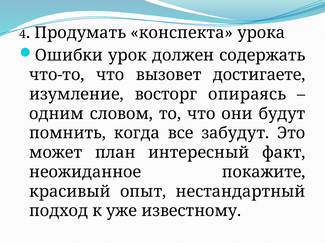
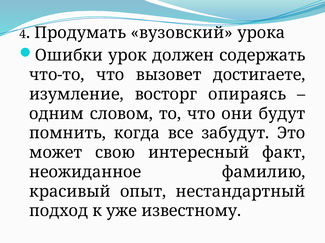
конспекта: конспекта -> вузовский
план: план -> свою
покажите: покажите -> фамилию
